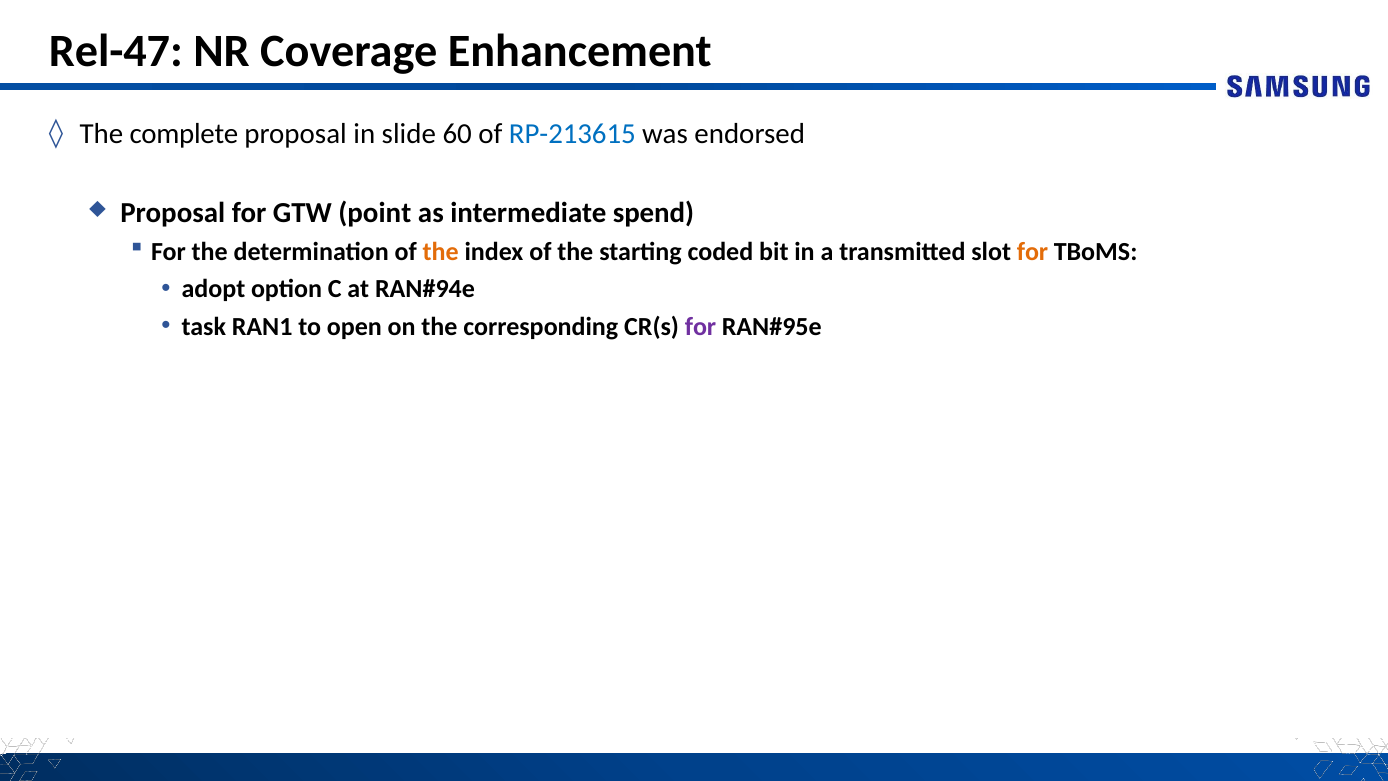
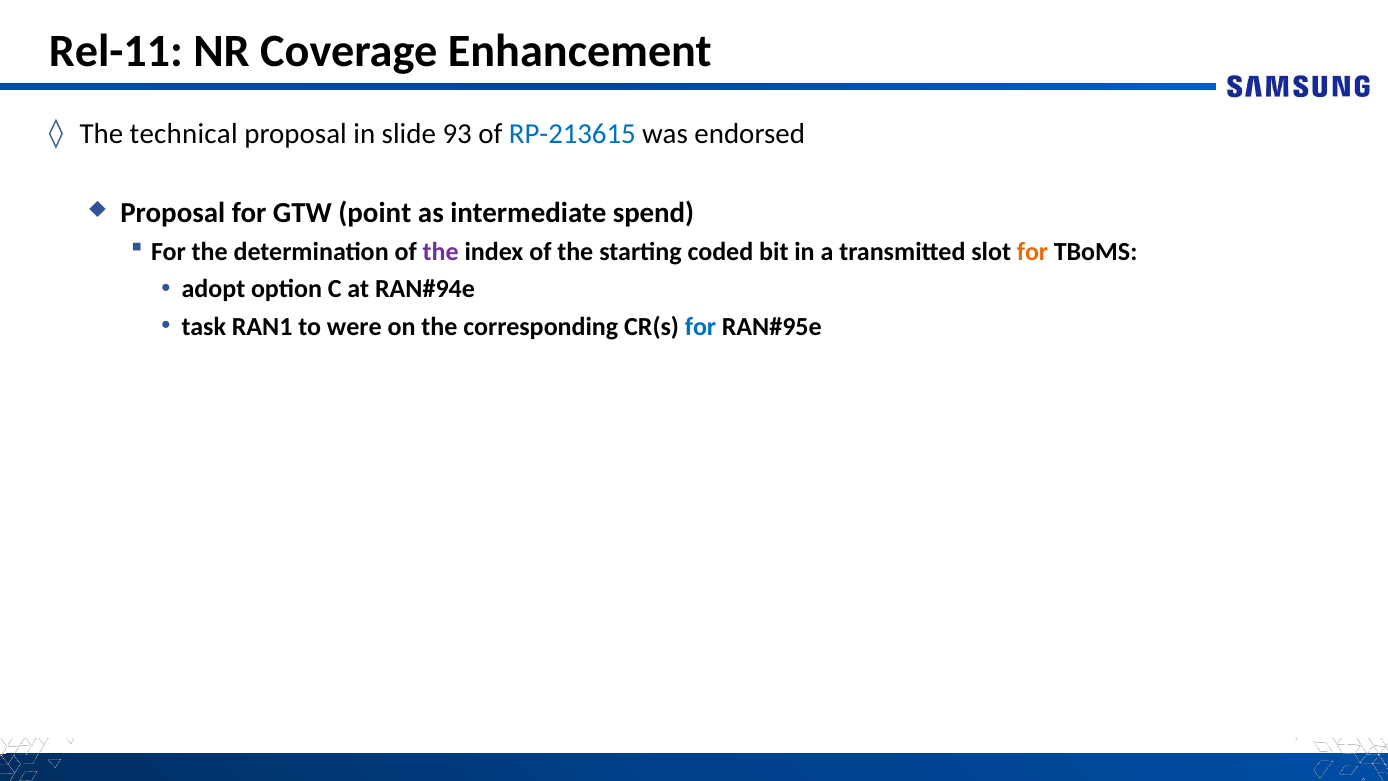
Rel-47: Rel-47 -> Rel-11
complete: complete -> technical
60: 60 -> 93
the at (441, 252) colour: orange -> purple
open: open -> were
for at (701, 327) colour: purple -> blue
